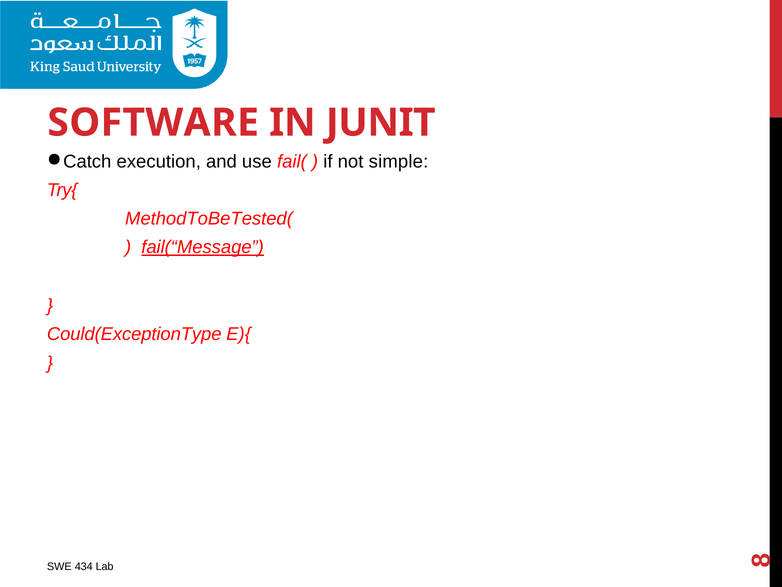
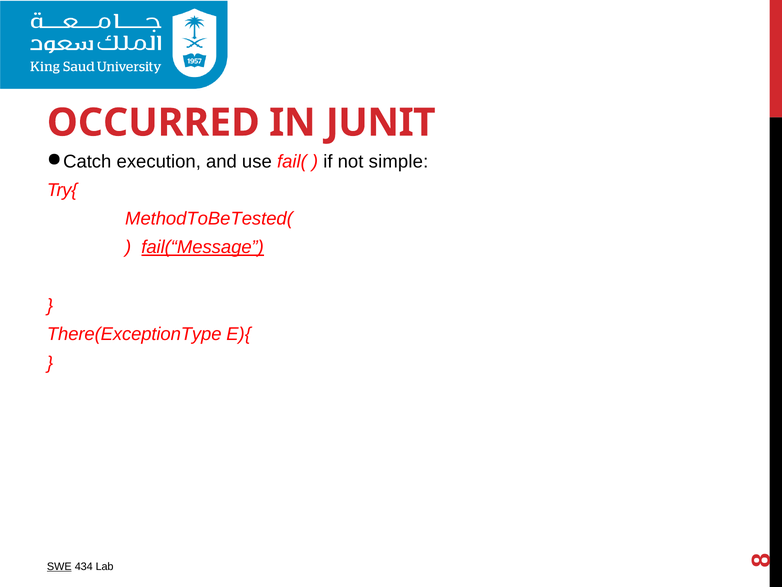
SOFTWARE: SOFTWARE -> OCCURRED
Could(ExceptionType: Could(ExceptionType -> There(ExceptionType
SWE underline: none -> present
